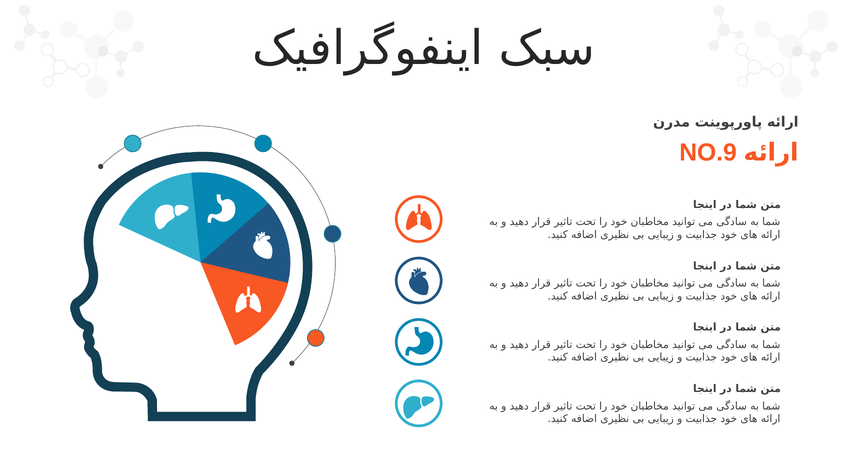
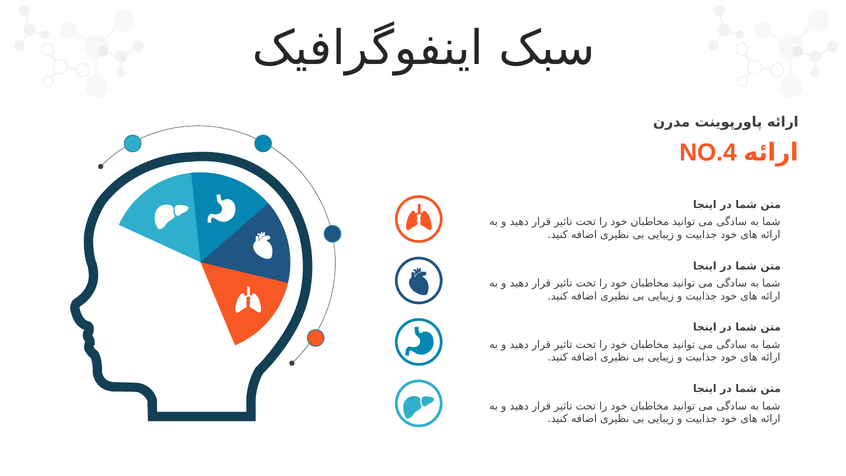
NO.9: NO.9 -> NO.4
